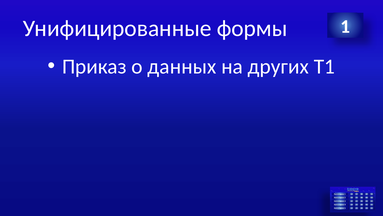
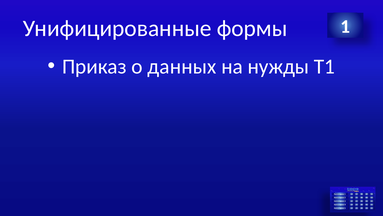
других: других -> нужды
